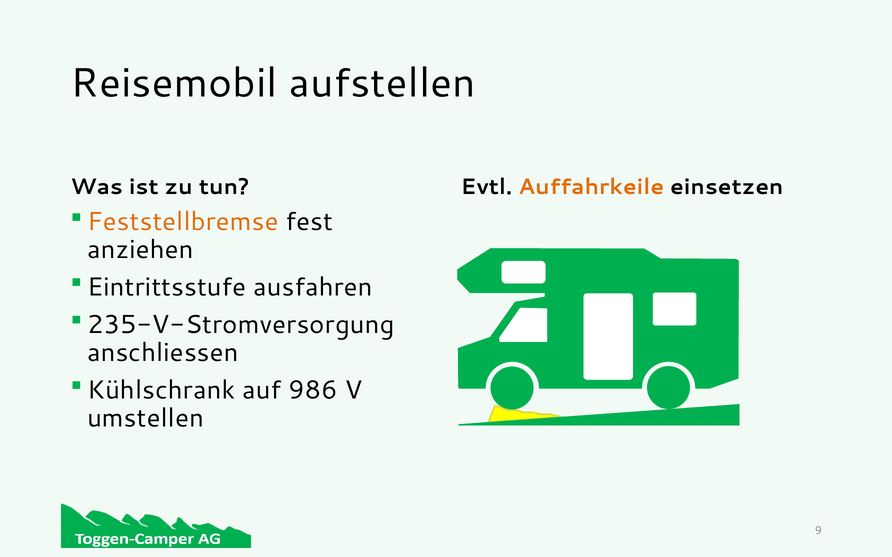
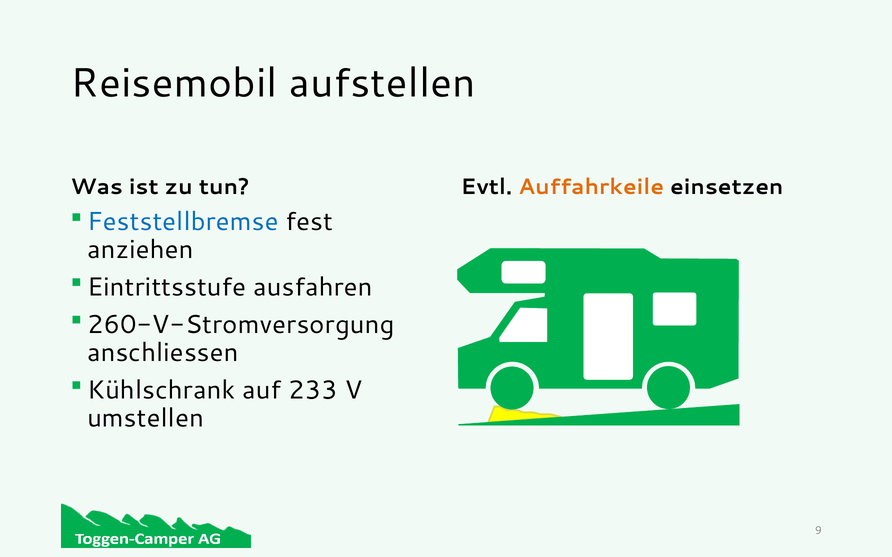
Feststellbremse colour: orange -> blue
235-V-Stromversorgung: 235-V-Stromversorgung -> 260-V-Stromversorgung
986: 986 -> 233
